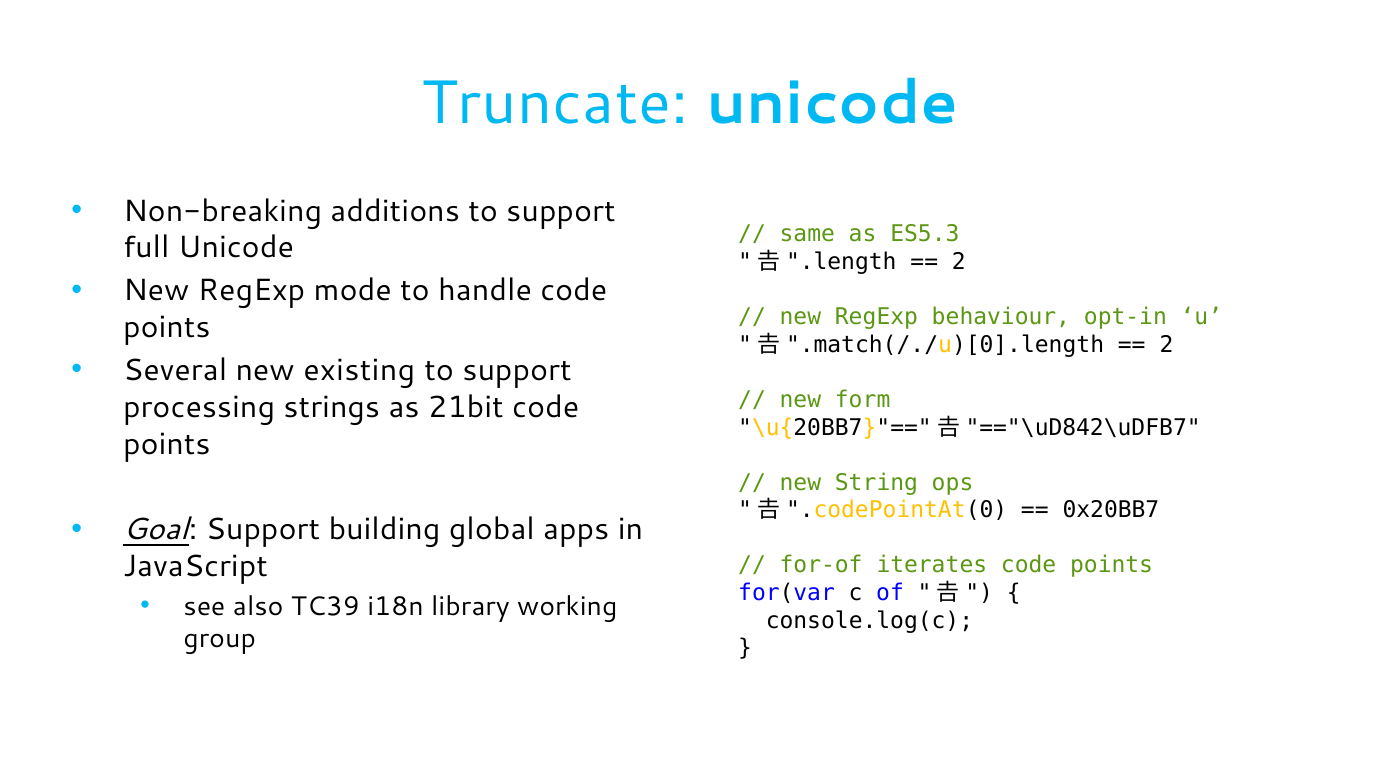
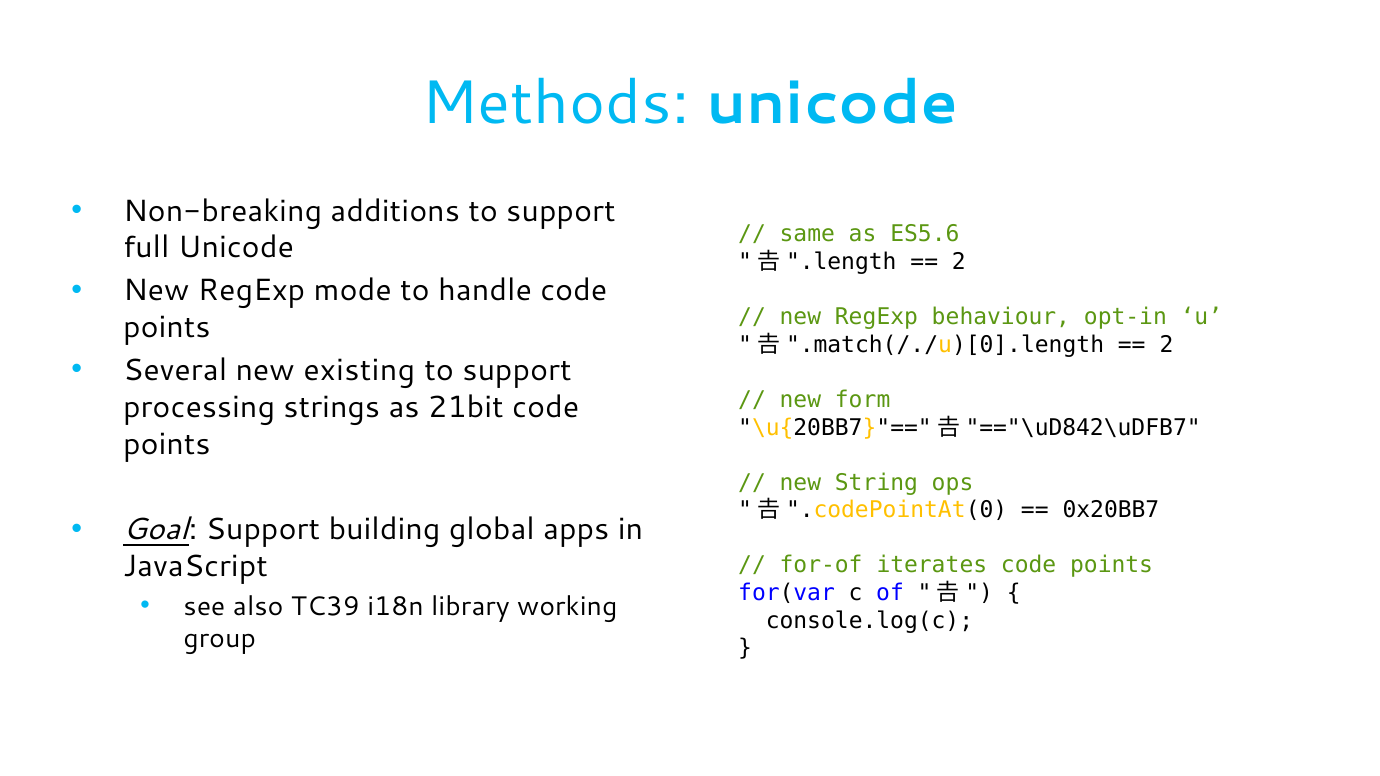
Truncate: Truncate -> Methods
ES5.3: ES5.3 -> ES5.6
